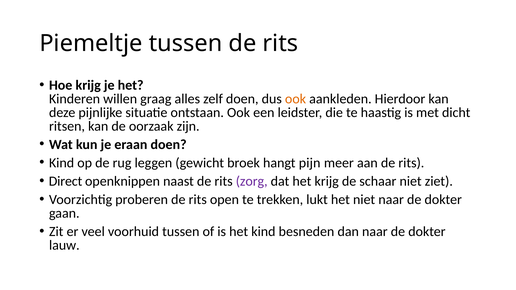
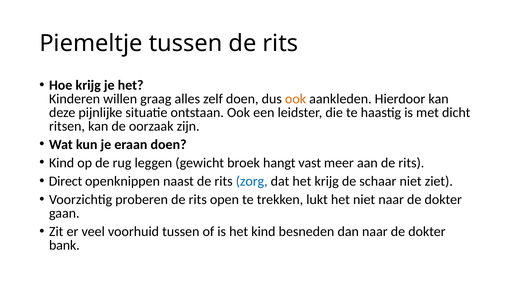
pijn: pijn -> vast
zorg colour: purple -> blue
lauw: lauw -> bank
